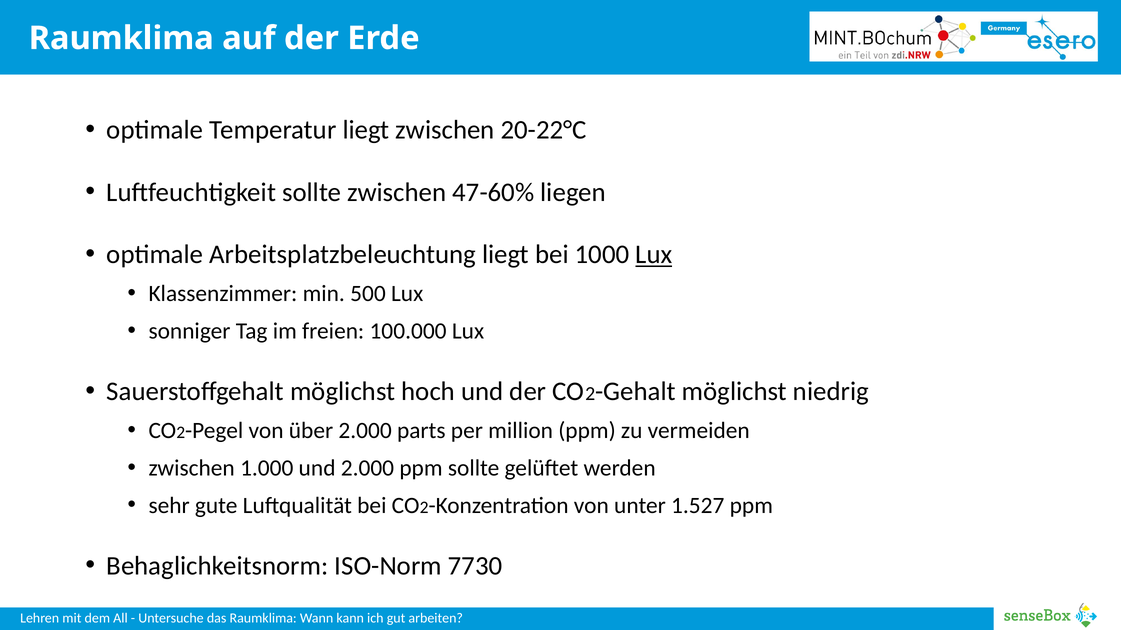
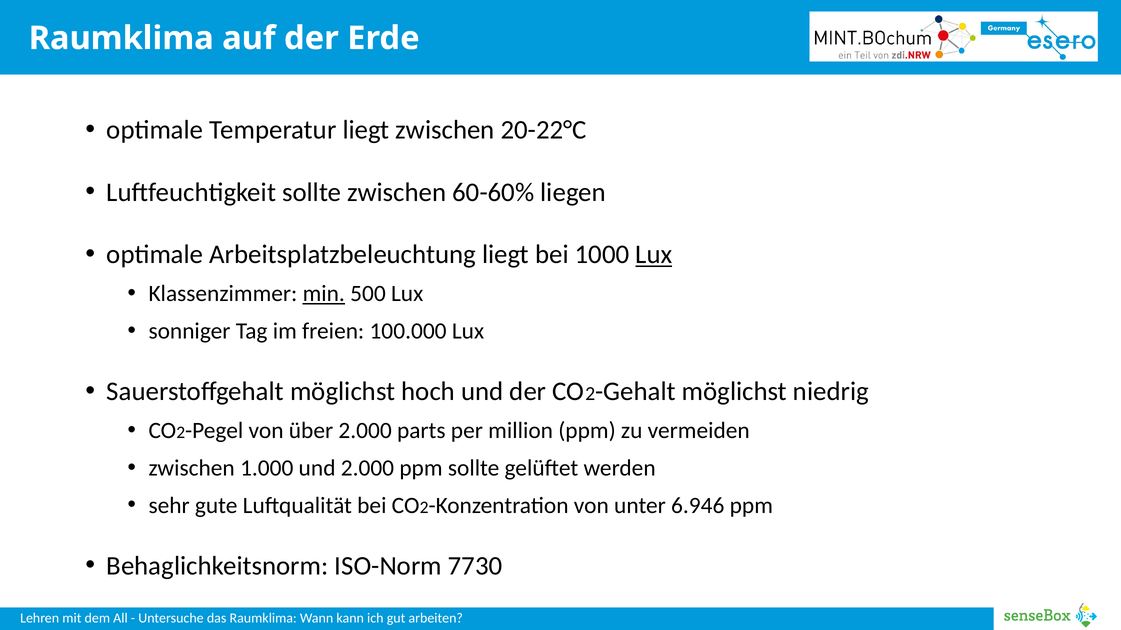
47-60%: 47-60% -> 60-60%
min underline: none -> present
1.527: 1.527 -> 6.946
